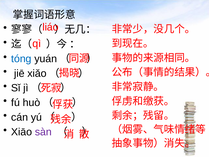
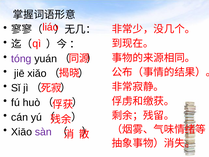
tóng colour: blue -> purple
